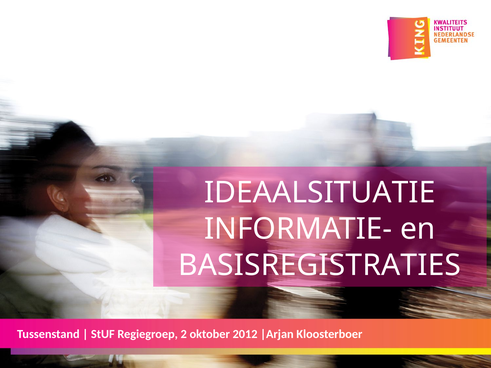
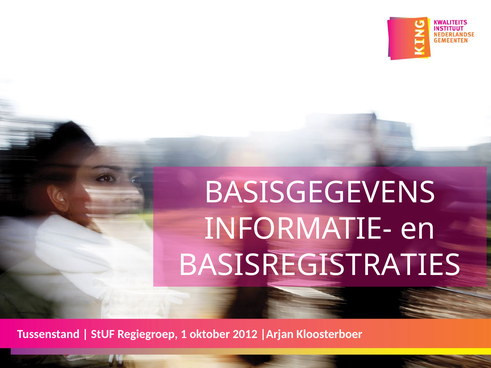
IDEAALSITUATIE: IDEAALSITUATIE -> BASISGEGEVENS
2: 2 -> 1
